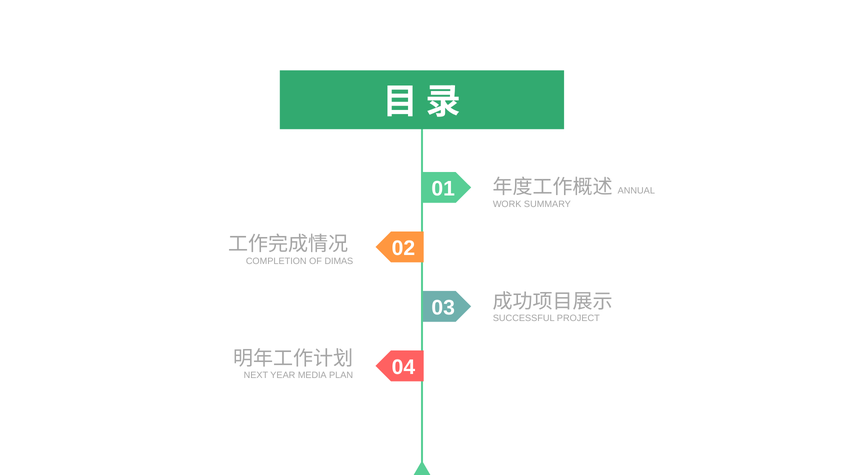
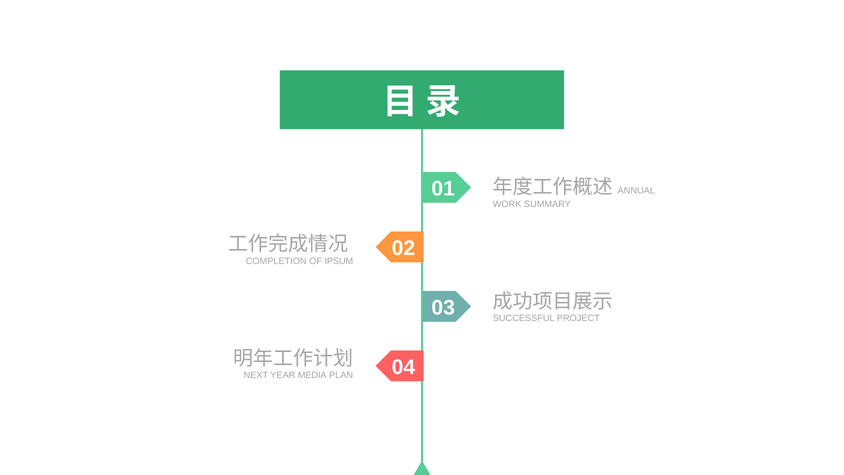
DIMAS: DIMAS -> IPSUM
